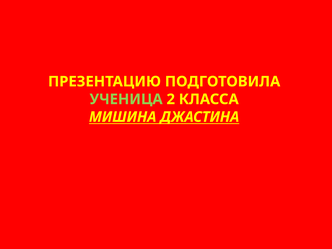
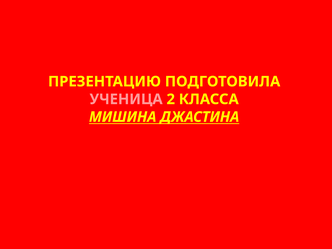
УЧЕНИЦА colour: light green -> pink
